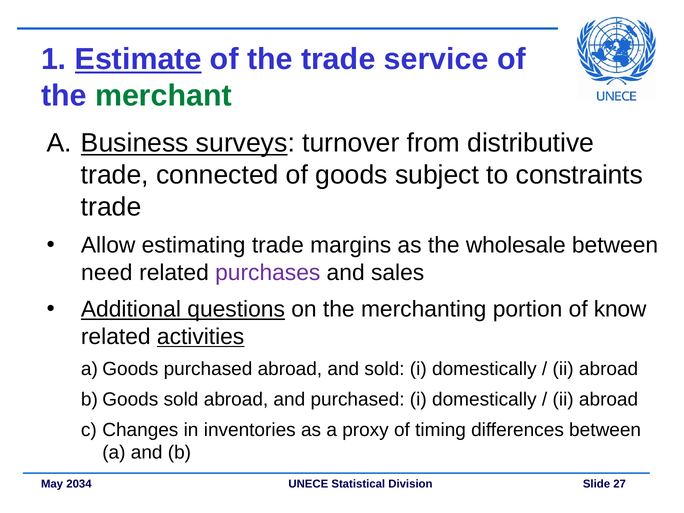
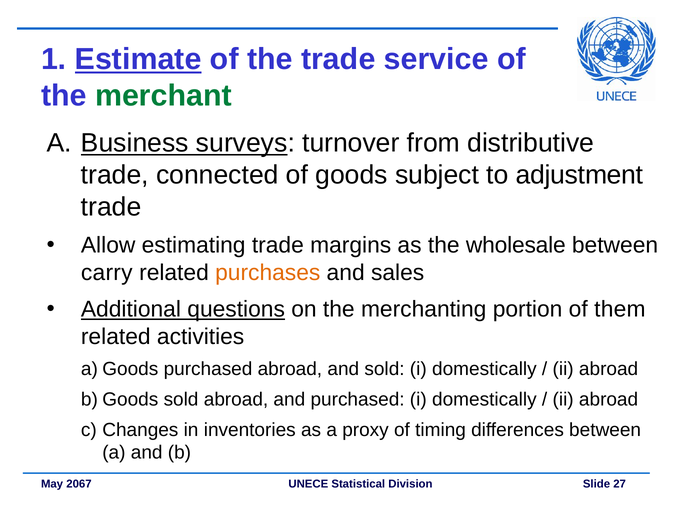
constraints: constraints -> adjustment
need: need -> carry
purchases colour: purple -> orange
know: know -> them
activities underline: present -> none
2034: 2034 -> 2067
